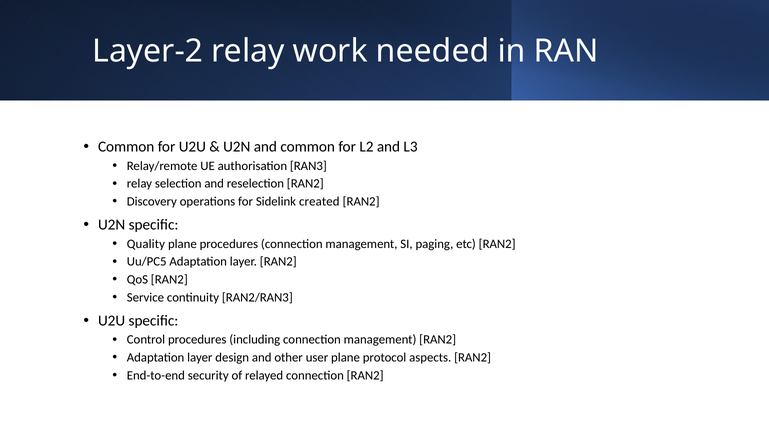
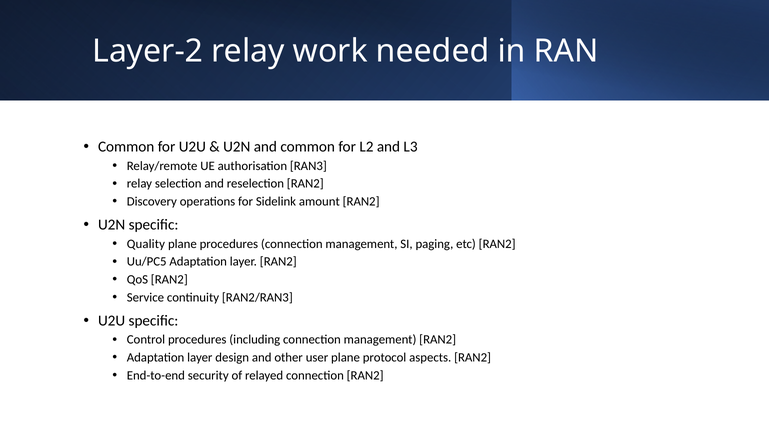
created: created -> amount
